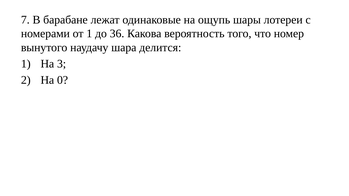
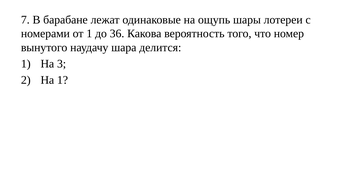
На 0: 0 -> 1
